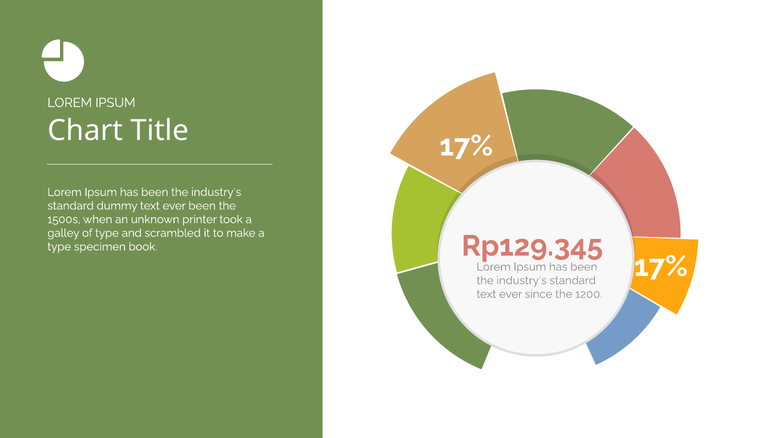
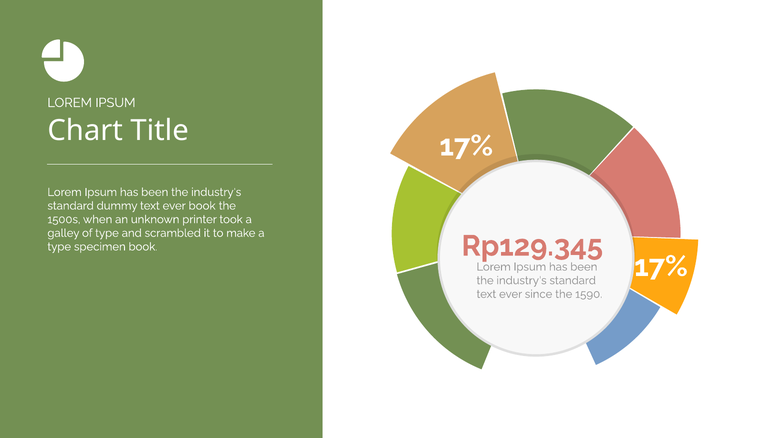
ever been: been -> book
1200: 1200 -> 1590
